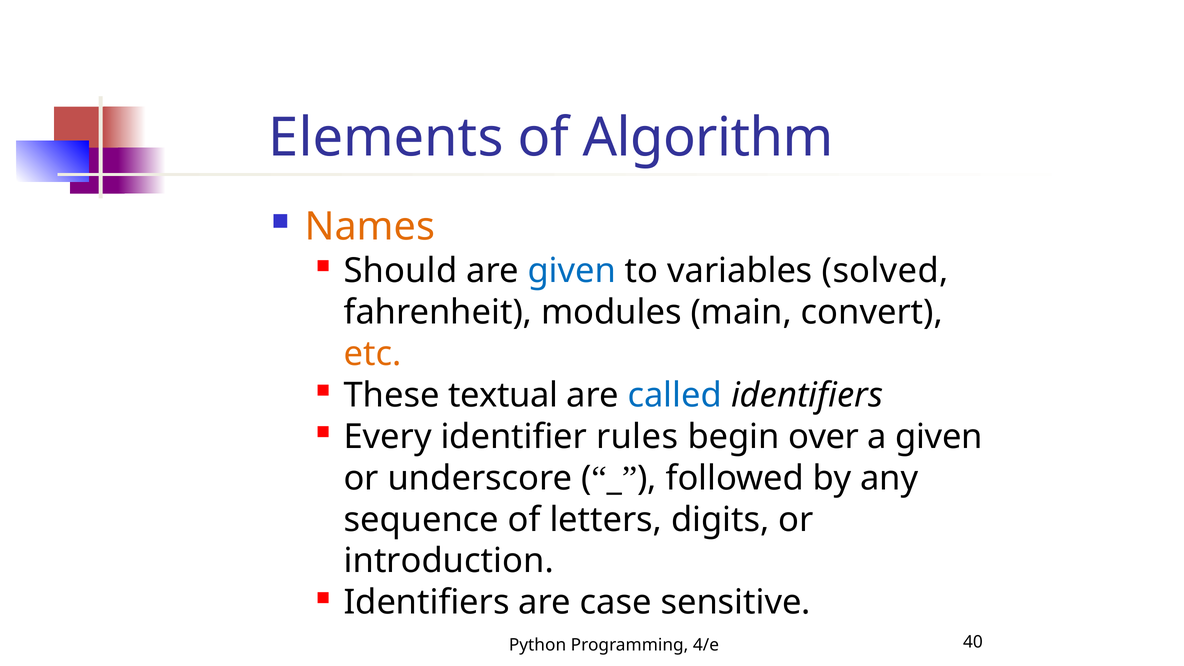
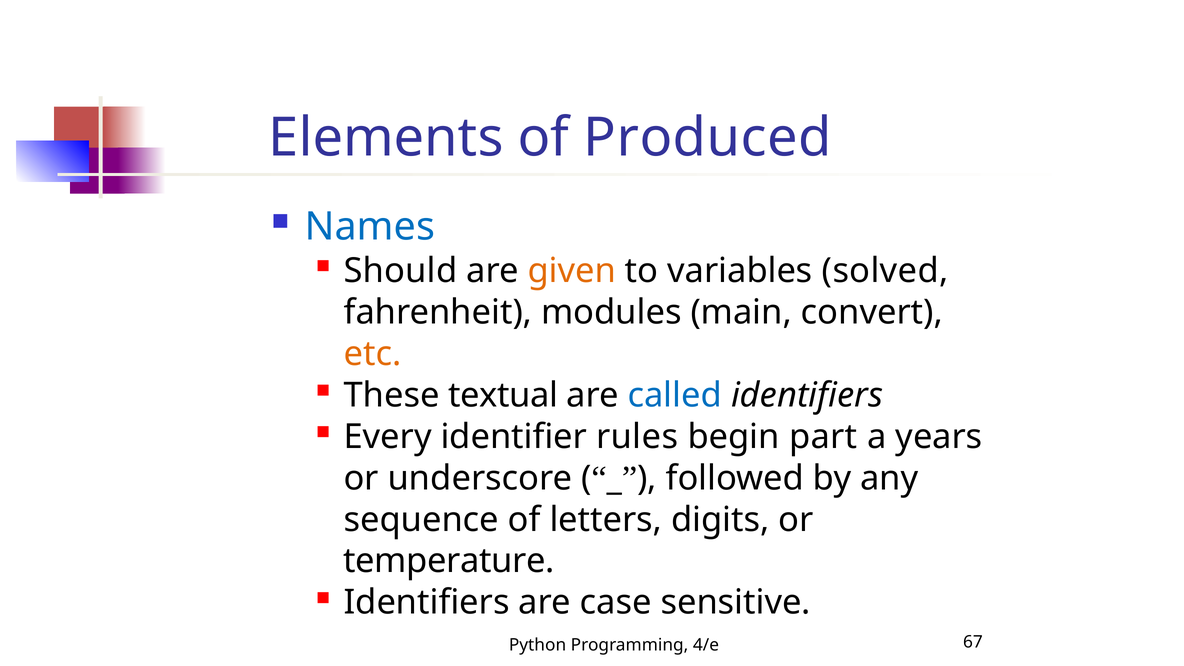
Algorithm: Algorithm -> Produced
Names colour: orange -> blue
given at (572, 271) colour: blue -> orange
over: over -> part
a given: given -> years
introduction: introduction -> temperature
40: 40 -> 67
